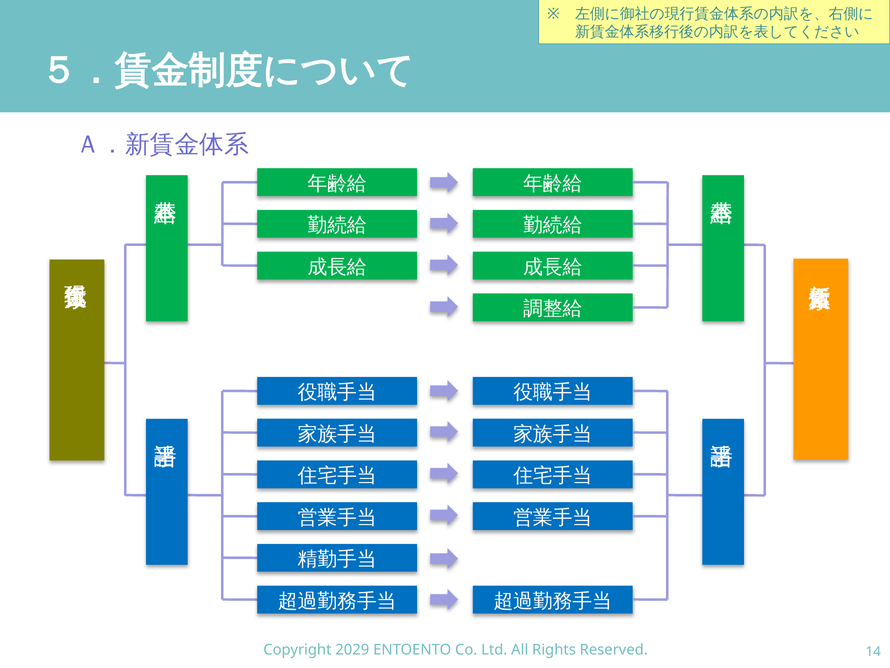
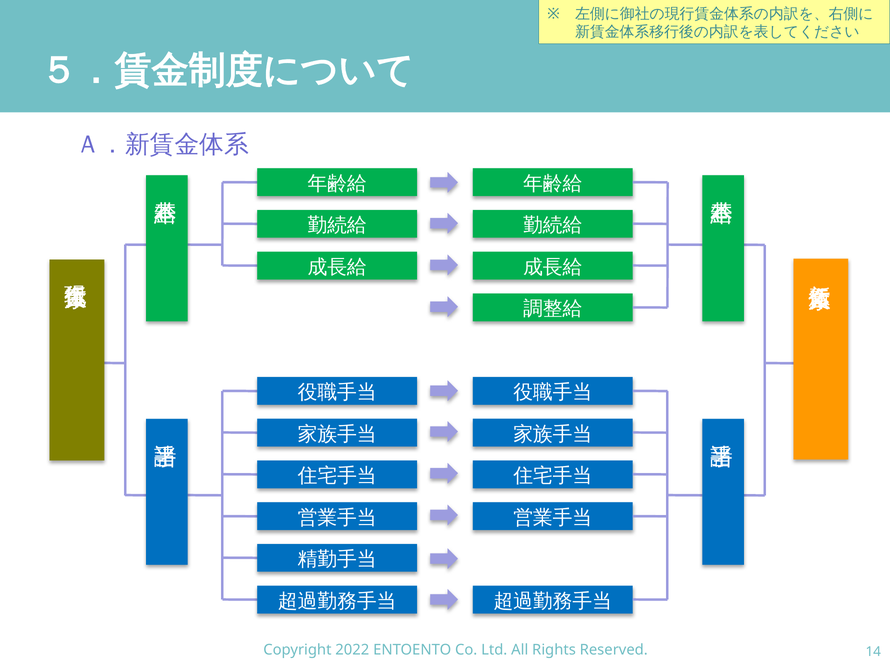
2029: 2029 -> 2022
